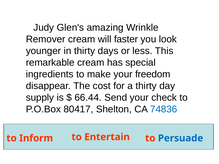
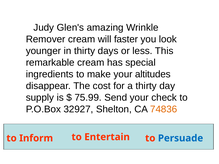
freedom: freedom -> altitudes
66.44: 66.44 -> 75.99
80417: 80417 -> 32927
74836 colour: blue -> orange
